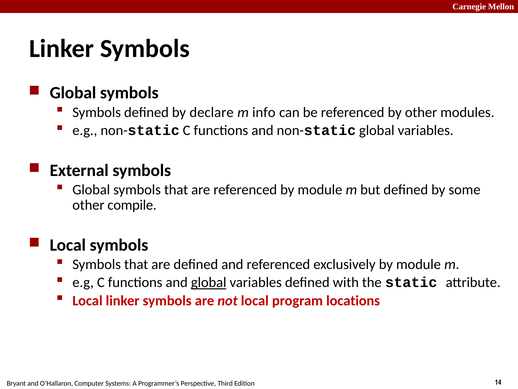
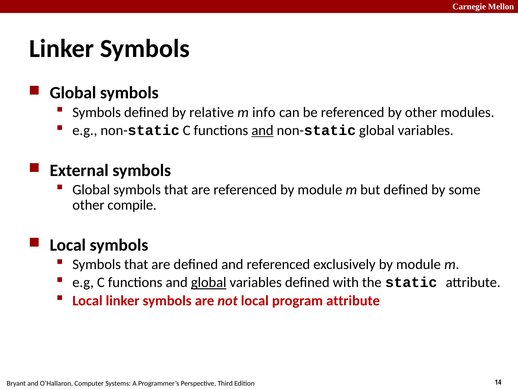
declare: declare -> relative
and at (262, 130) underline: none -> present
program locations: locations -> attribute
